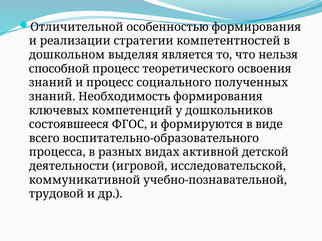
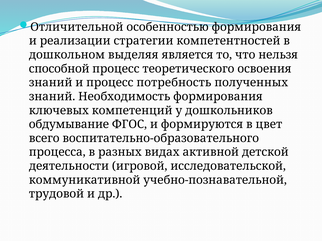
социального: социального -> потребность
состоявшееся: состоявшееся -> обдумывание
виде: виде -> цвет
